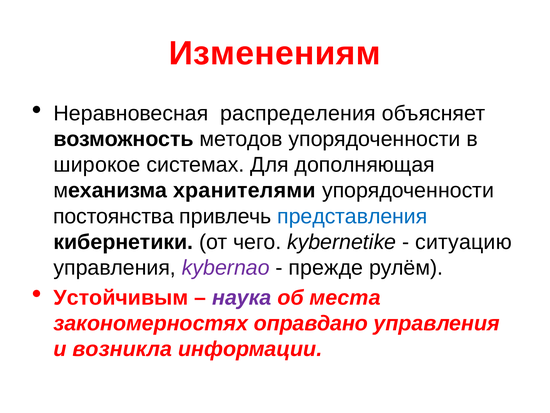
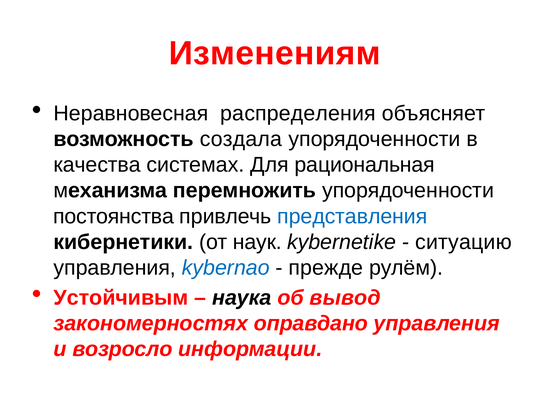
методов: методов -> создала
широкое: широкое -> качества
дополняющая: дополняющая -> рациональная
хранителями: хранителями -> перемножить
чего: чего -> наук
kybernao colour: purple -> blue
наука colour: purple -> black
места: места -> вывод
возникла: возникла -> возросло
